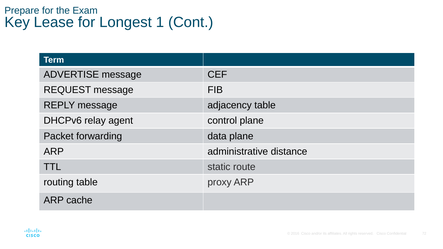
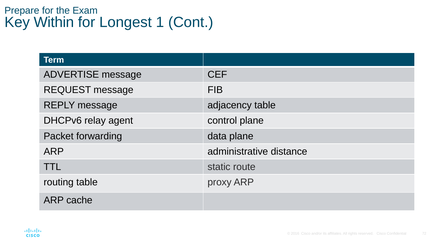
Lease: Lease -> Within
